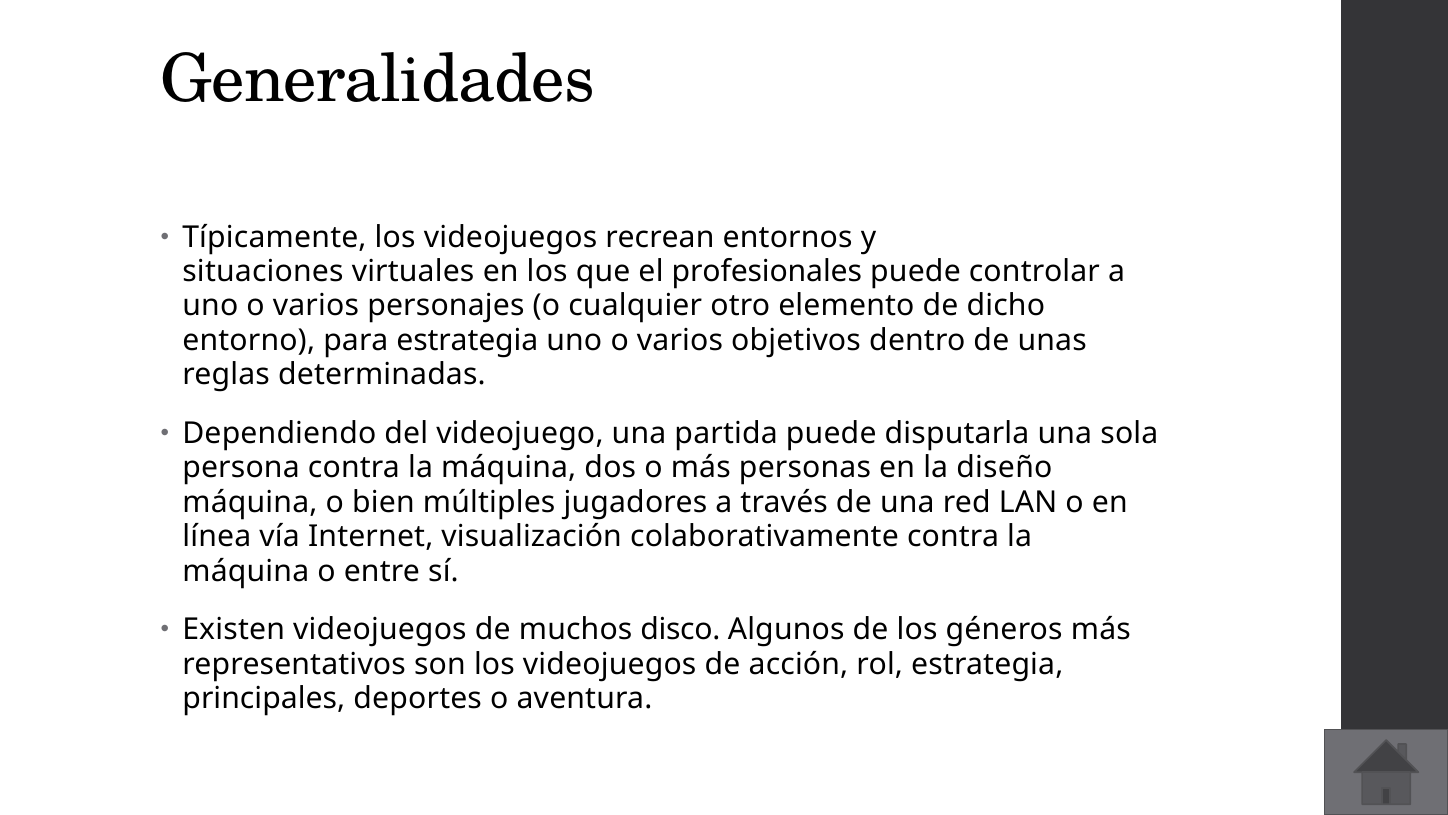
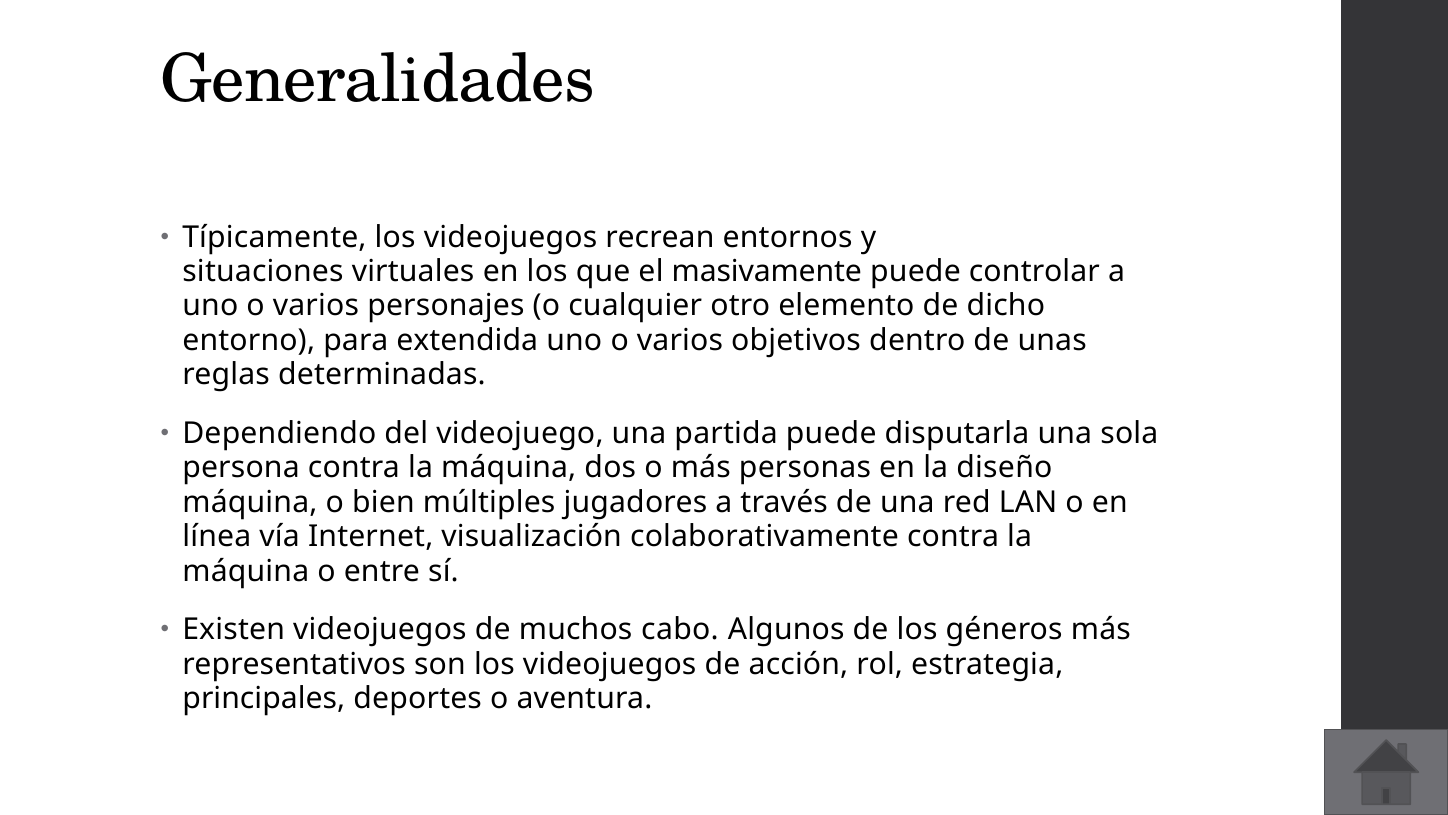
profesionales: profesionales -> masivamente
para estrategia: estrategia -> extendida
disco: disco -> cabo
